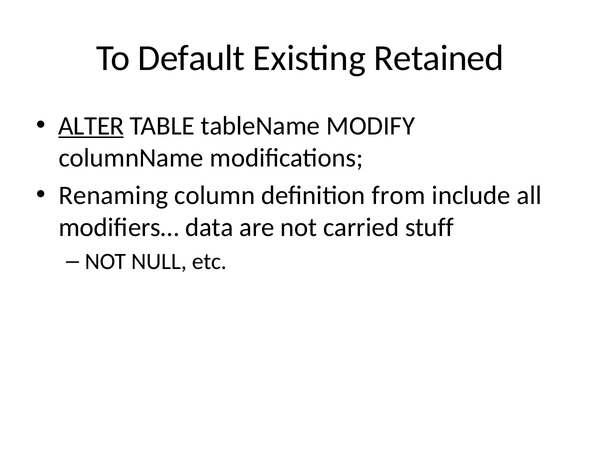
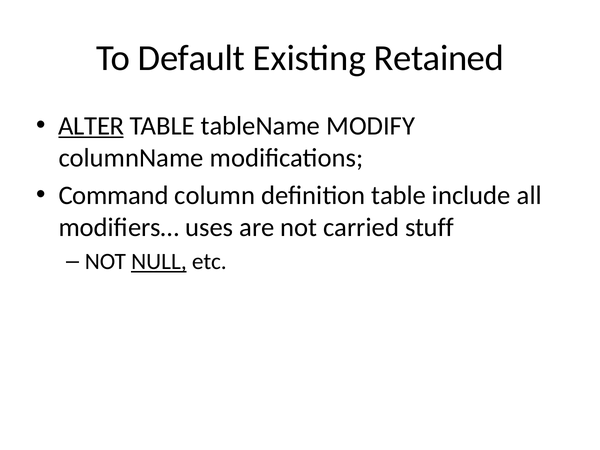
Renaming: Renaming -> Command
definition from: from -> table
data: data -> uses
NULL underline: none -> present
